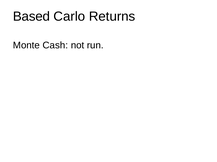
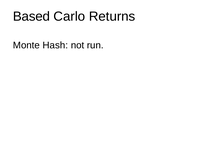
Cash: Cash -> Hash
